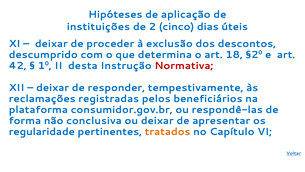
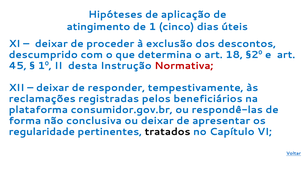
instituições: instituições -> atingimento
2: 2 -> 1
42: 42 -> 45
tratados colour: orange -> black
